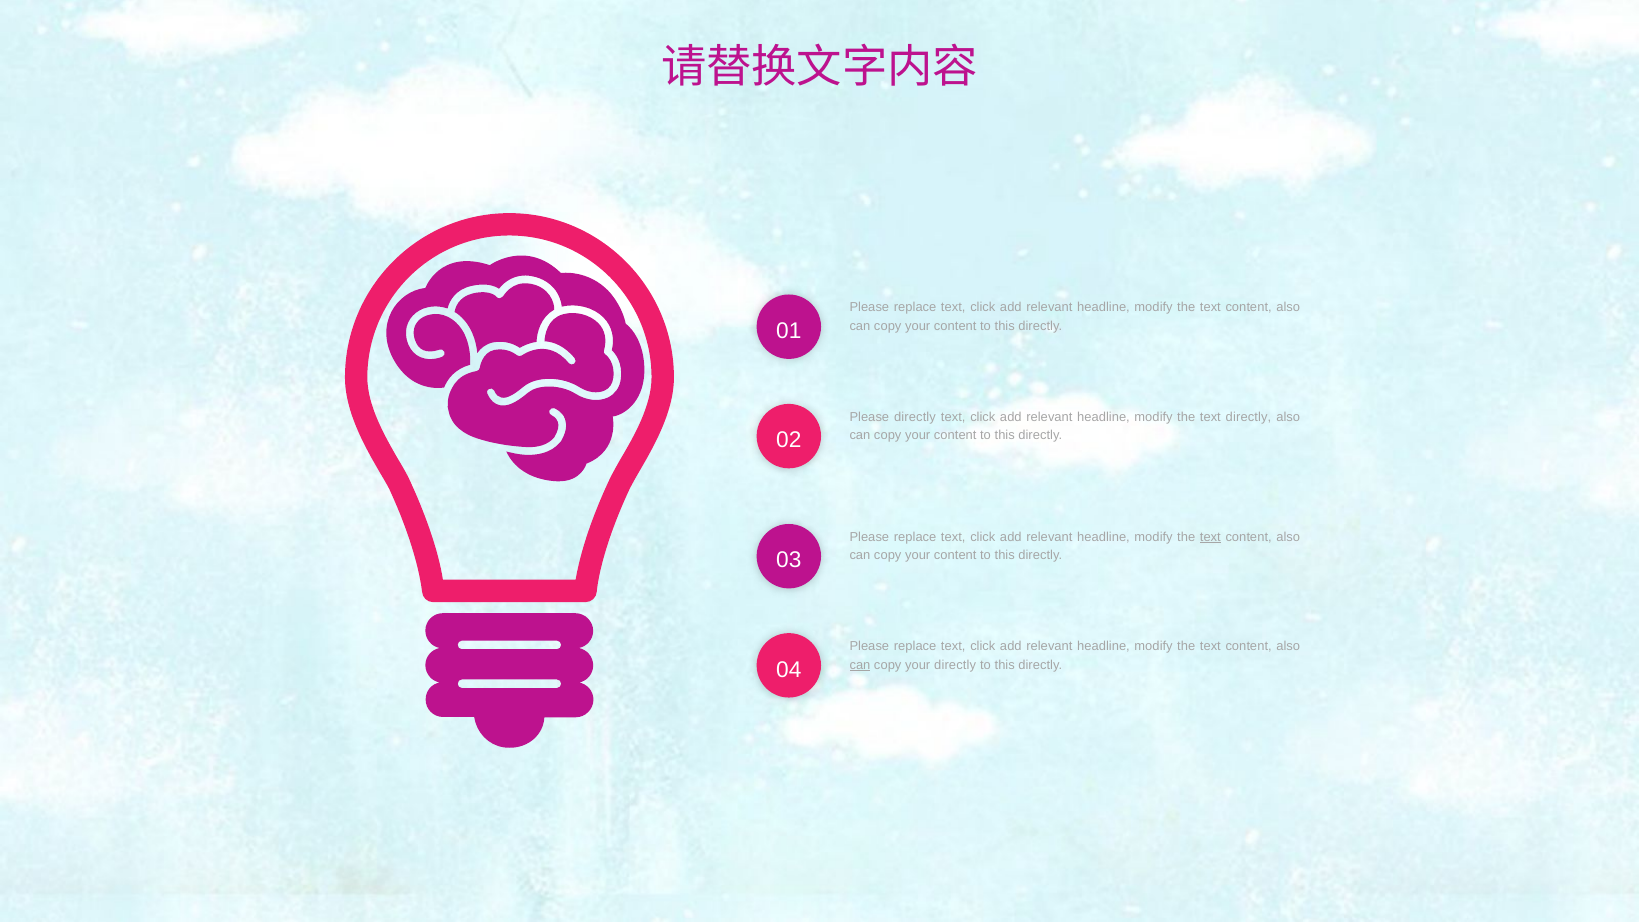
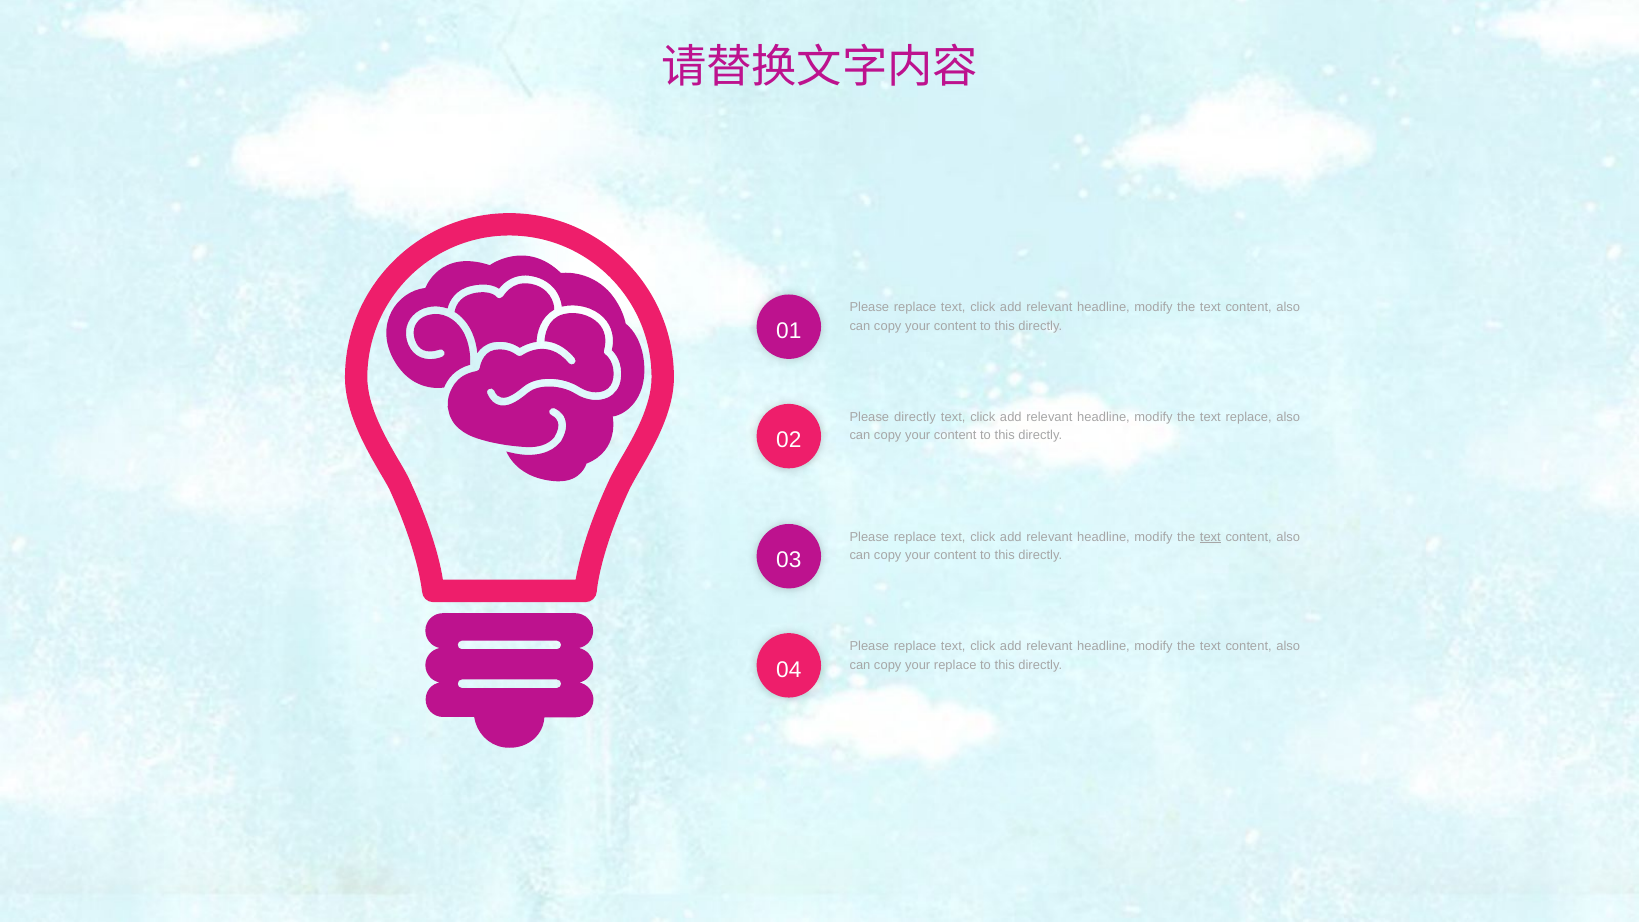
text directly: directly -> replace
can at (860, 665) underline: present -> none
your directly: directly -> replace
